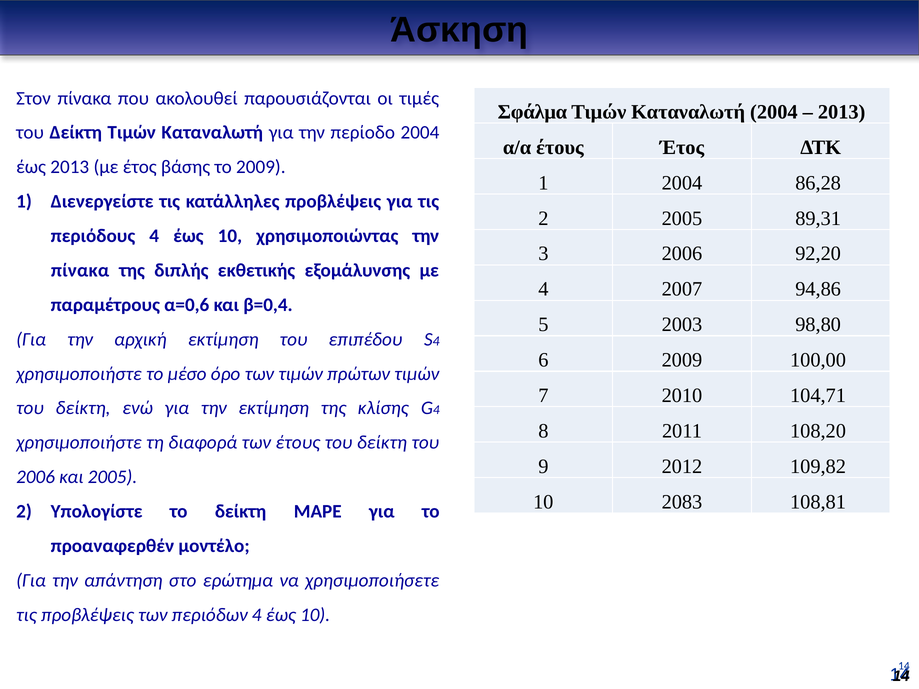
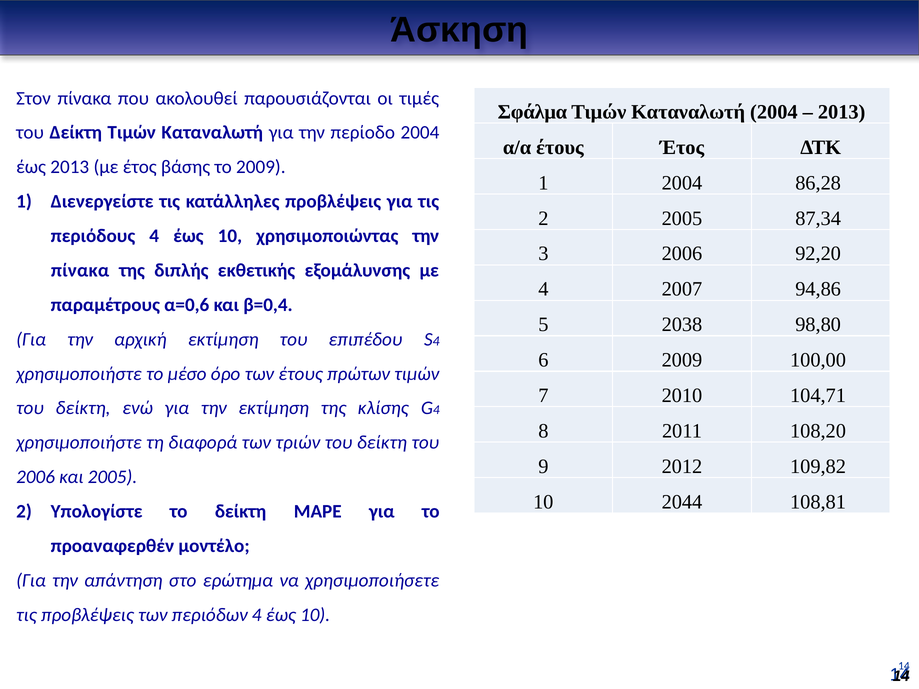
89,31: 89,31 -> 87,34
2003: 2003 -> 2038
των τιμών: τιμών -> έτους
των έτους: έτους -> τριών
2083: 2083 -> 2044
